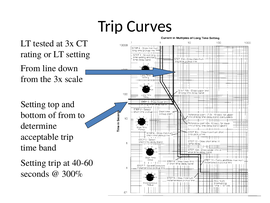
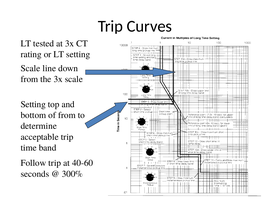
From at (30, 68): From -> Scale
Setting at (33, 163): Setting -> Follow
